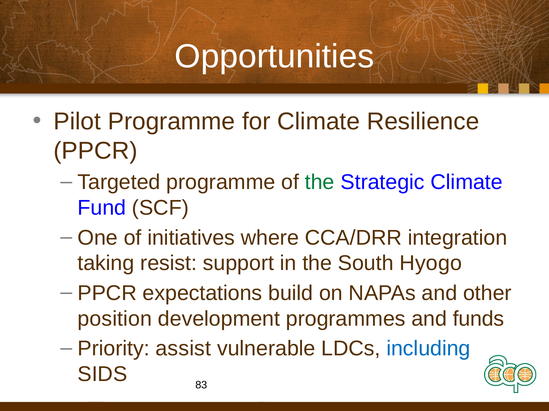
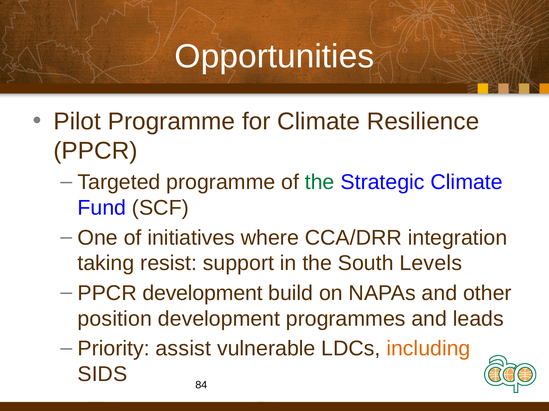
Hyogo: Hyogo -> Levels
PPCR expectations: expectations -> development
funds: funds -> leads
including colour: blue -> orange
83: 83 -> 84
